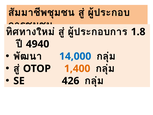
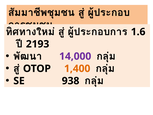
1.8: 1.8 -> 1.6
4940: 4940 -> 2193
14,000 colour: blue -> purple
426: 426 -> 938
